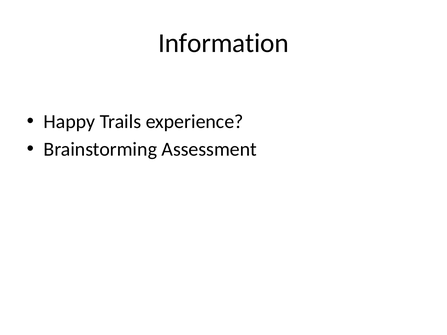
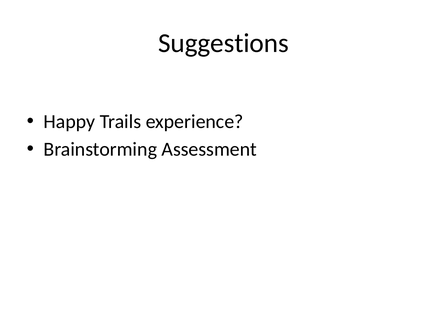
Information: Information -> Suggestions
